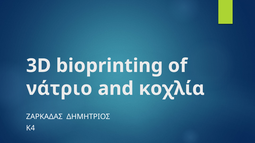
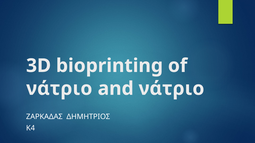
and κοχλία: κοχλία -> νάτριο
